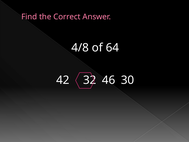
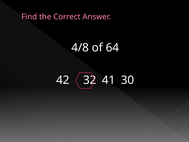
46: 46 -> 41
